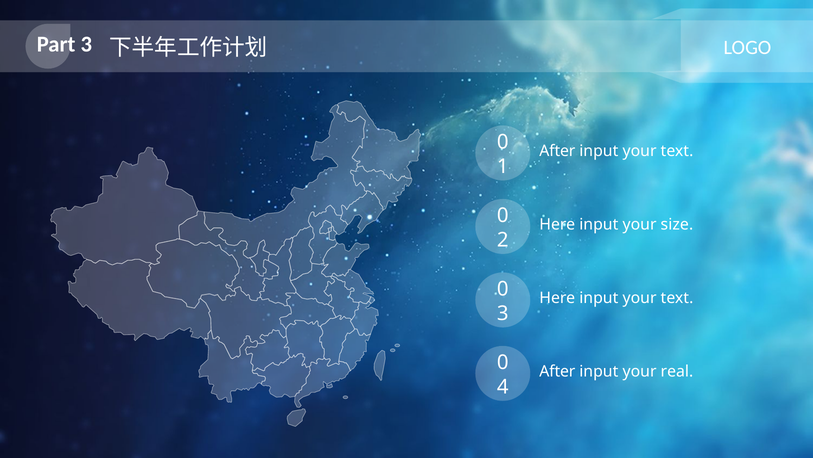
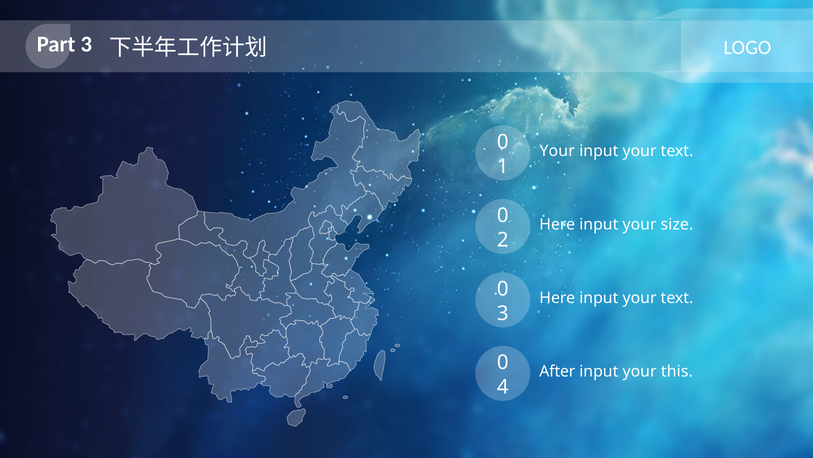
After at (557, 151): After -> Your
real: real -> this
